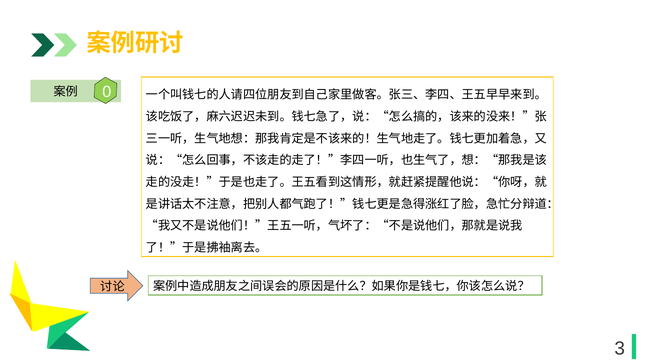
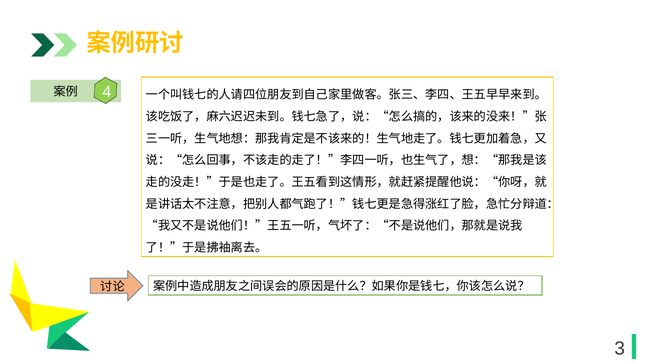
0: 0 -> 4
